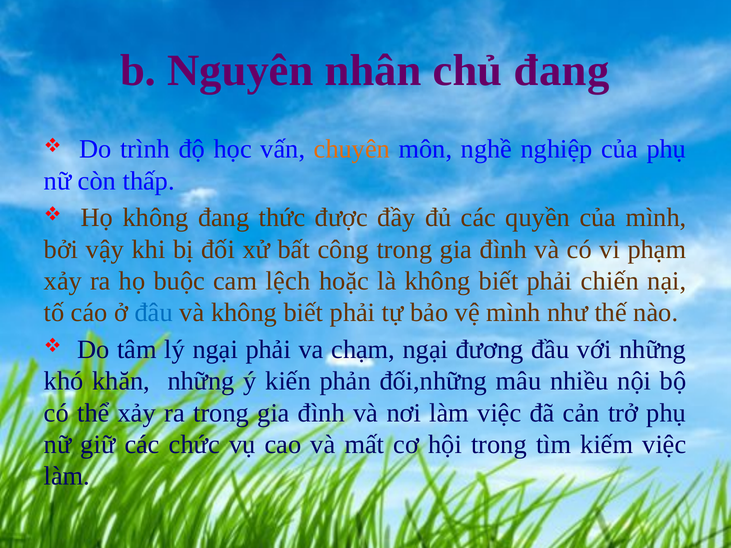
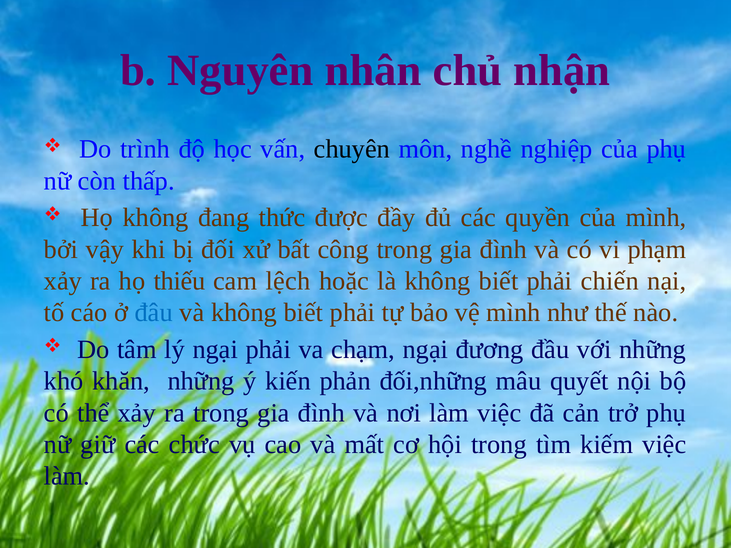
chủ đang: đang -> nhận
chuyên colour: orange -> black
buộc: buộc -> thiếu
nhiều: nhiều -> quyết
